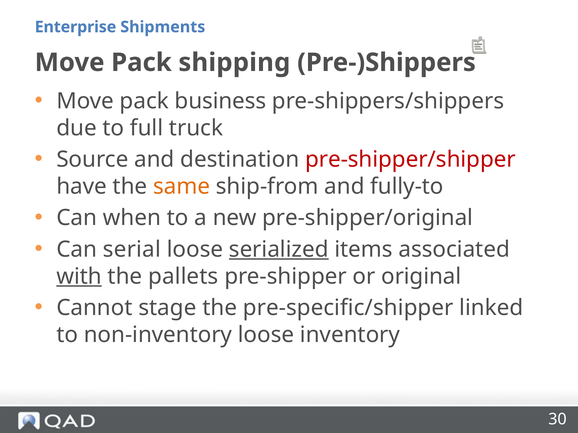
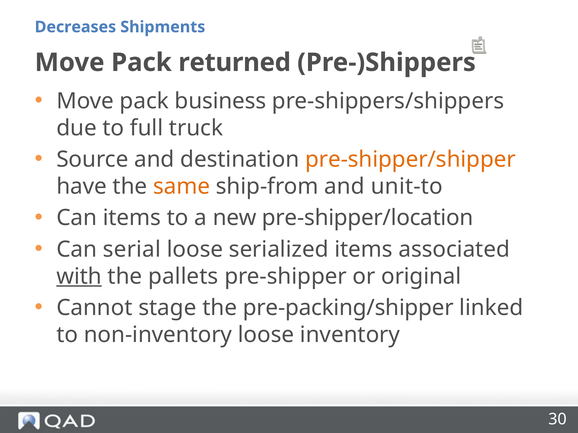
Enterprise: Enterprise -> Decreases
shipping: shipping -> returned
pre-shipper/shipper colour: red -> orange
fully-to: fully-to -> unit-to
Can when: when -> items
pre-shipper/original: pre-shipper/original -> pre-shipper/location
serialized underline: present -> none
pre-specific/shipper: pre-specific/shipper -> pre-packing/shipper
